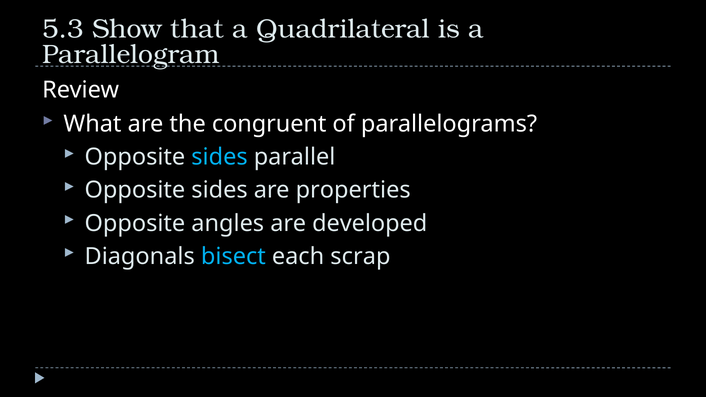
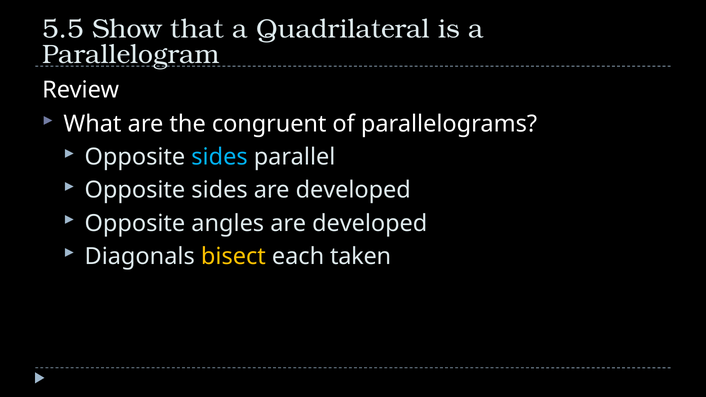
5.3: 5.3 -> 5.5
sides are properties: properties -> developed
bisect colour: light blue -> yellow
scrap: scrap -> taken
